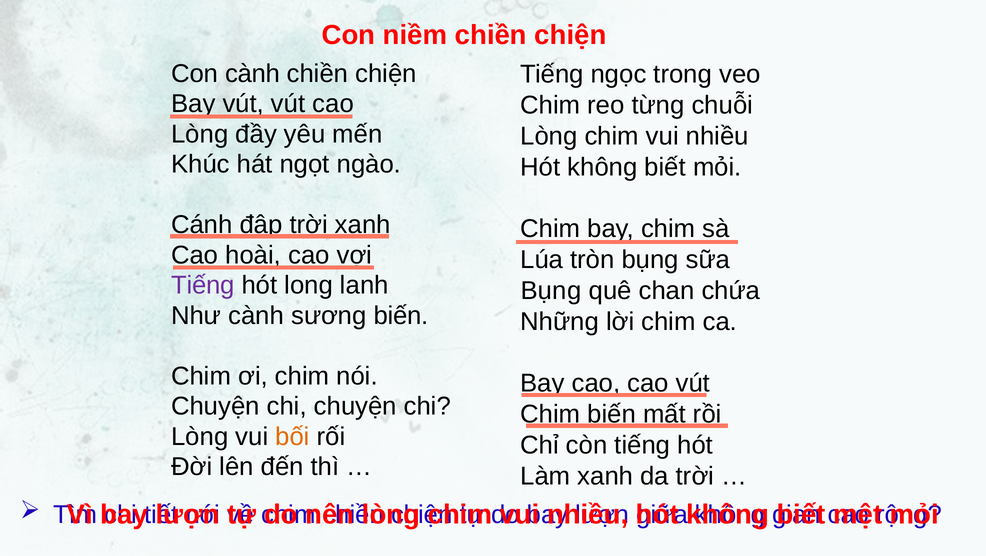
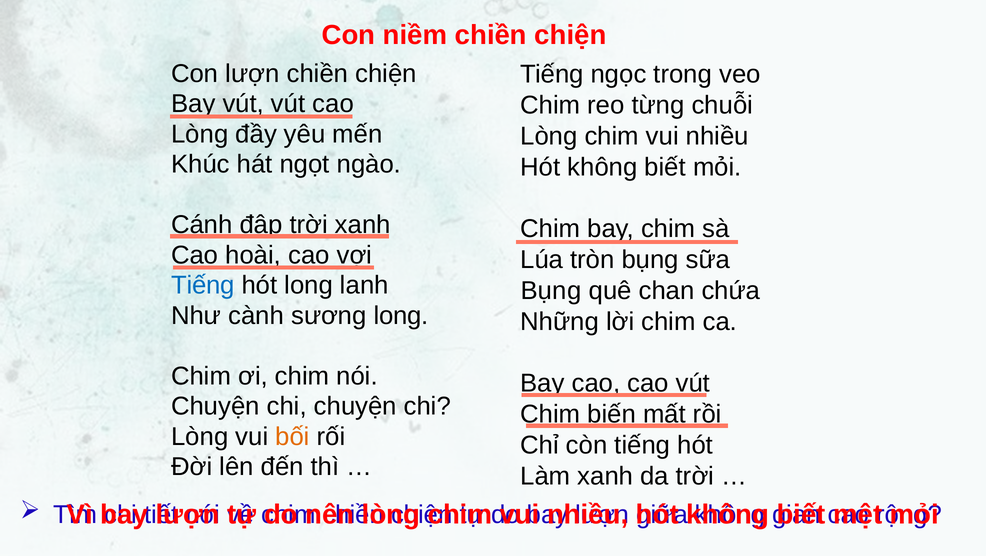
Con cành: cành -> lượn
Tiếng at (203, 285) colour: purple -> blue
sương biến: biến -> long
